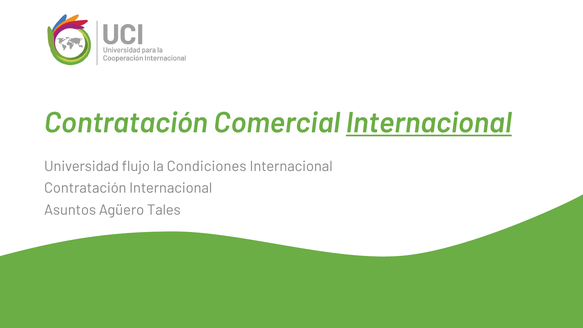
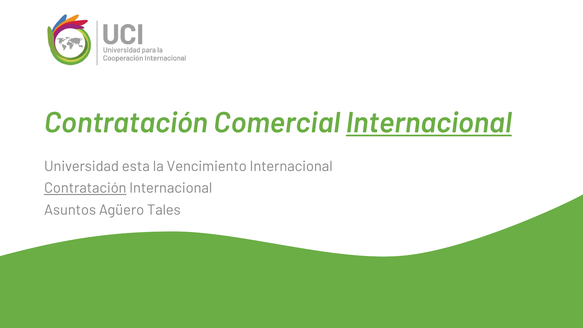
flujo: flujo -> esta
Condiciones: Condiciones -> Vencimiento
Contratación at (85, 188) underline: none -> present
